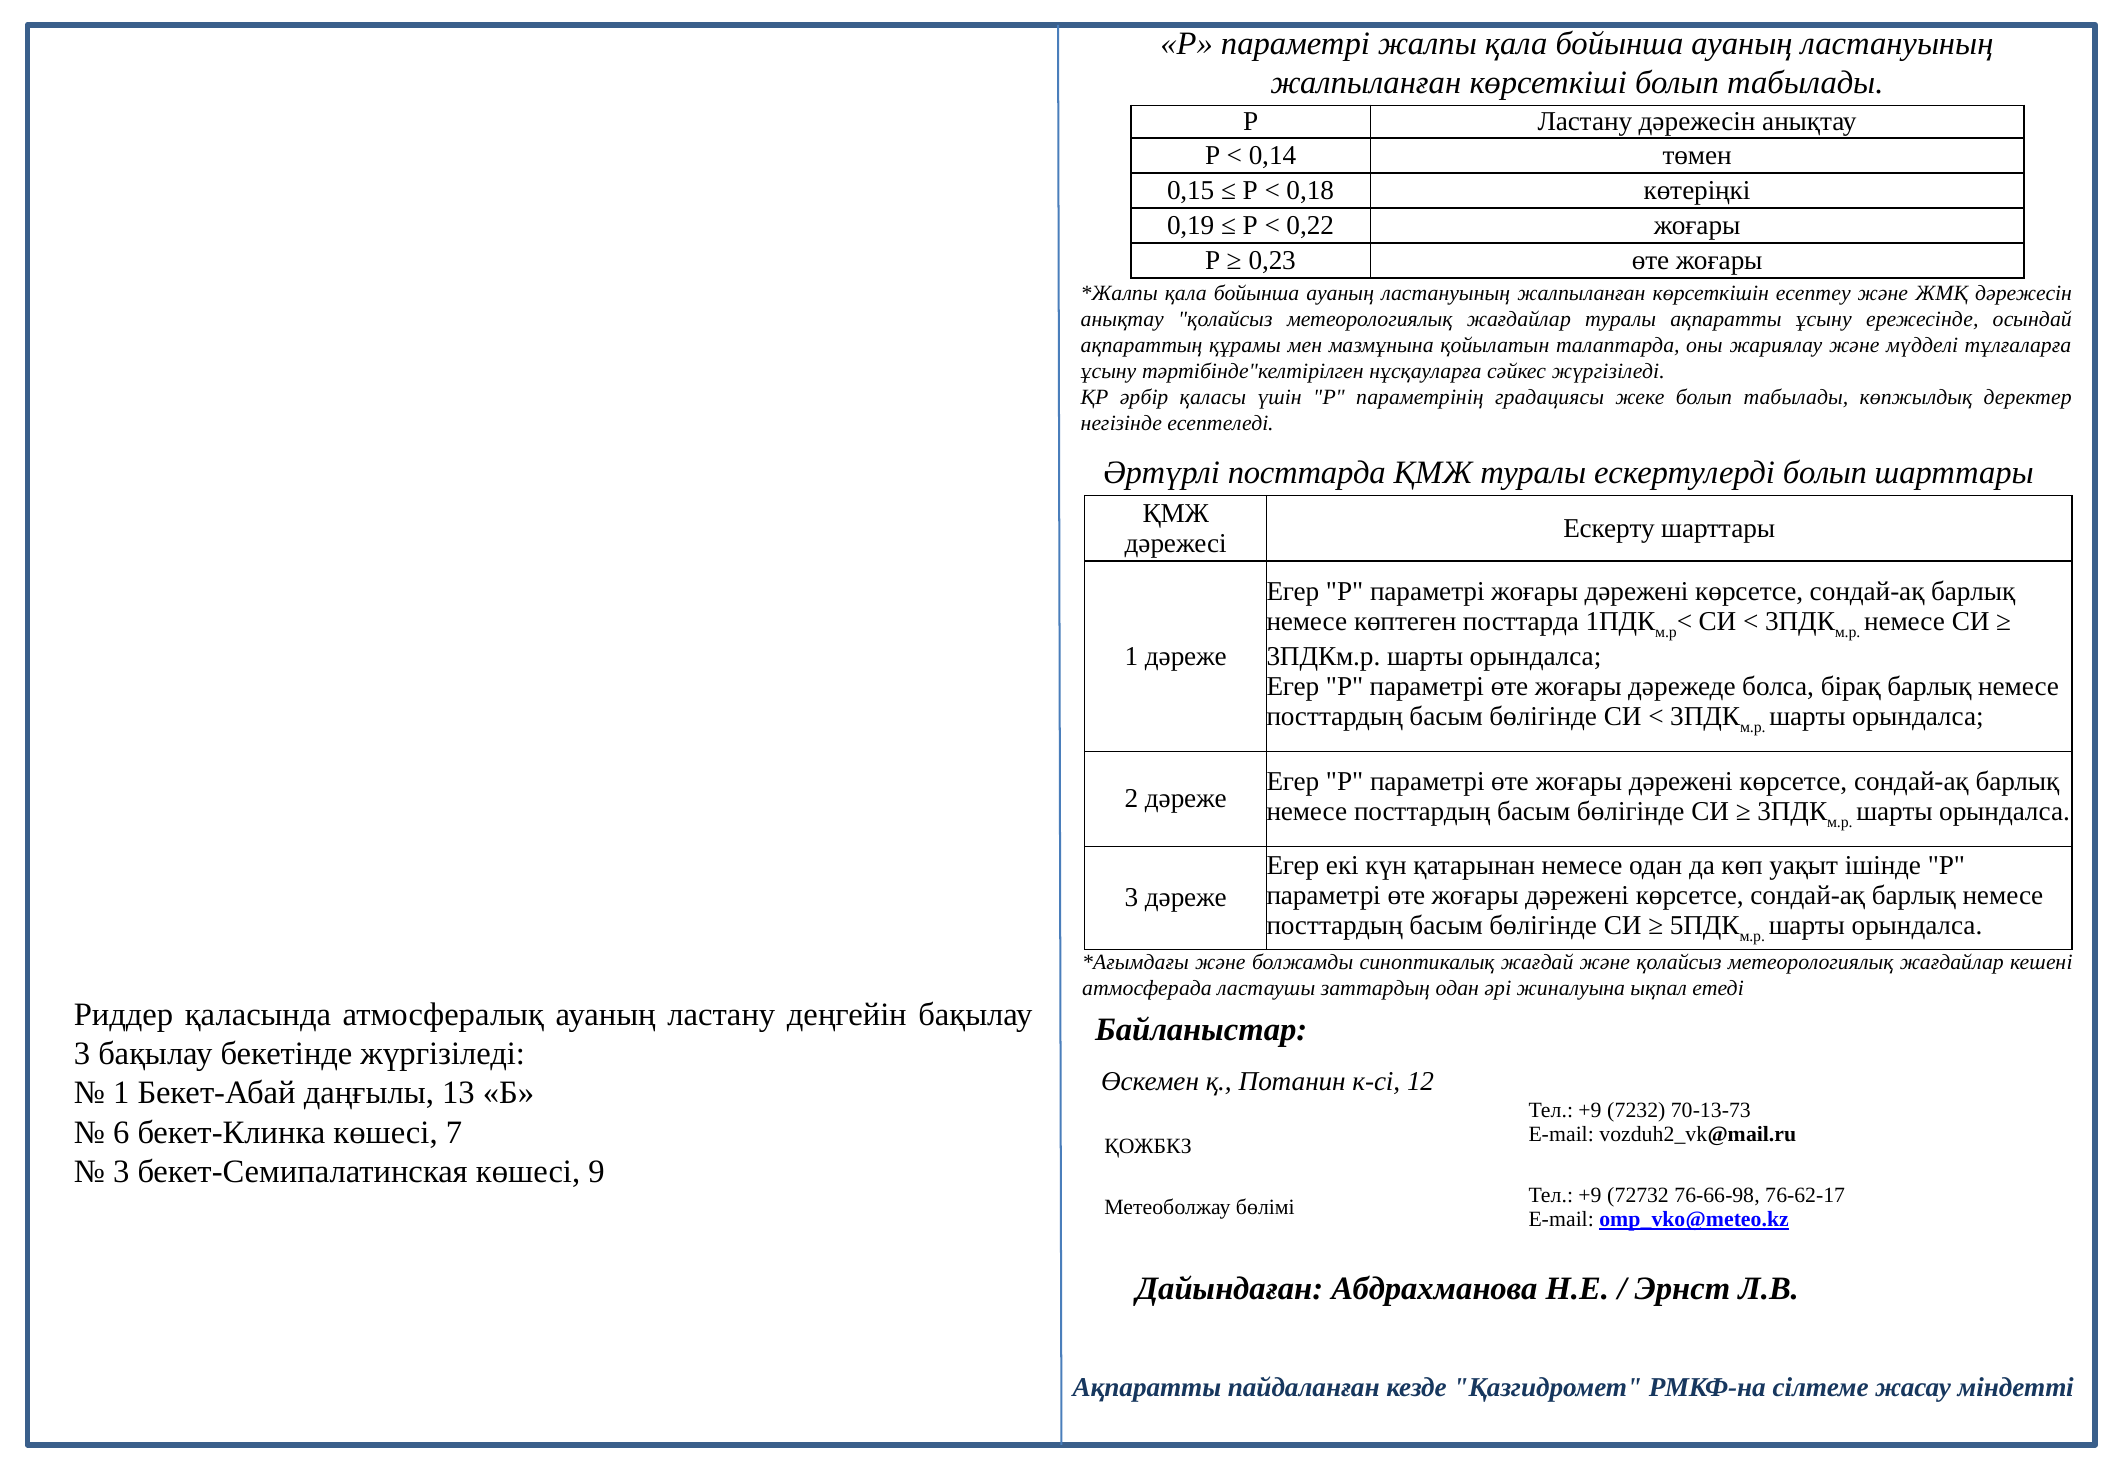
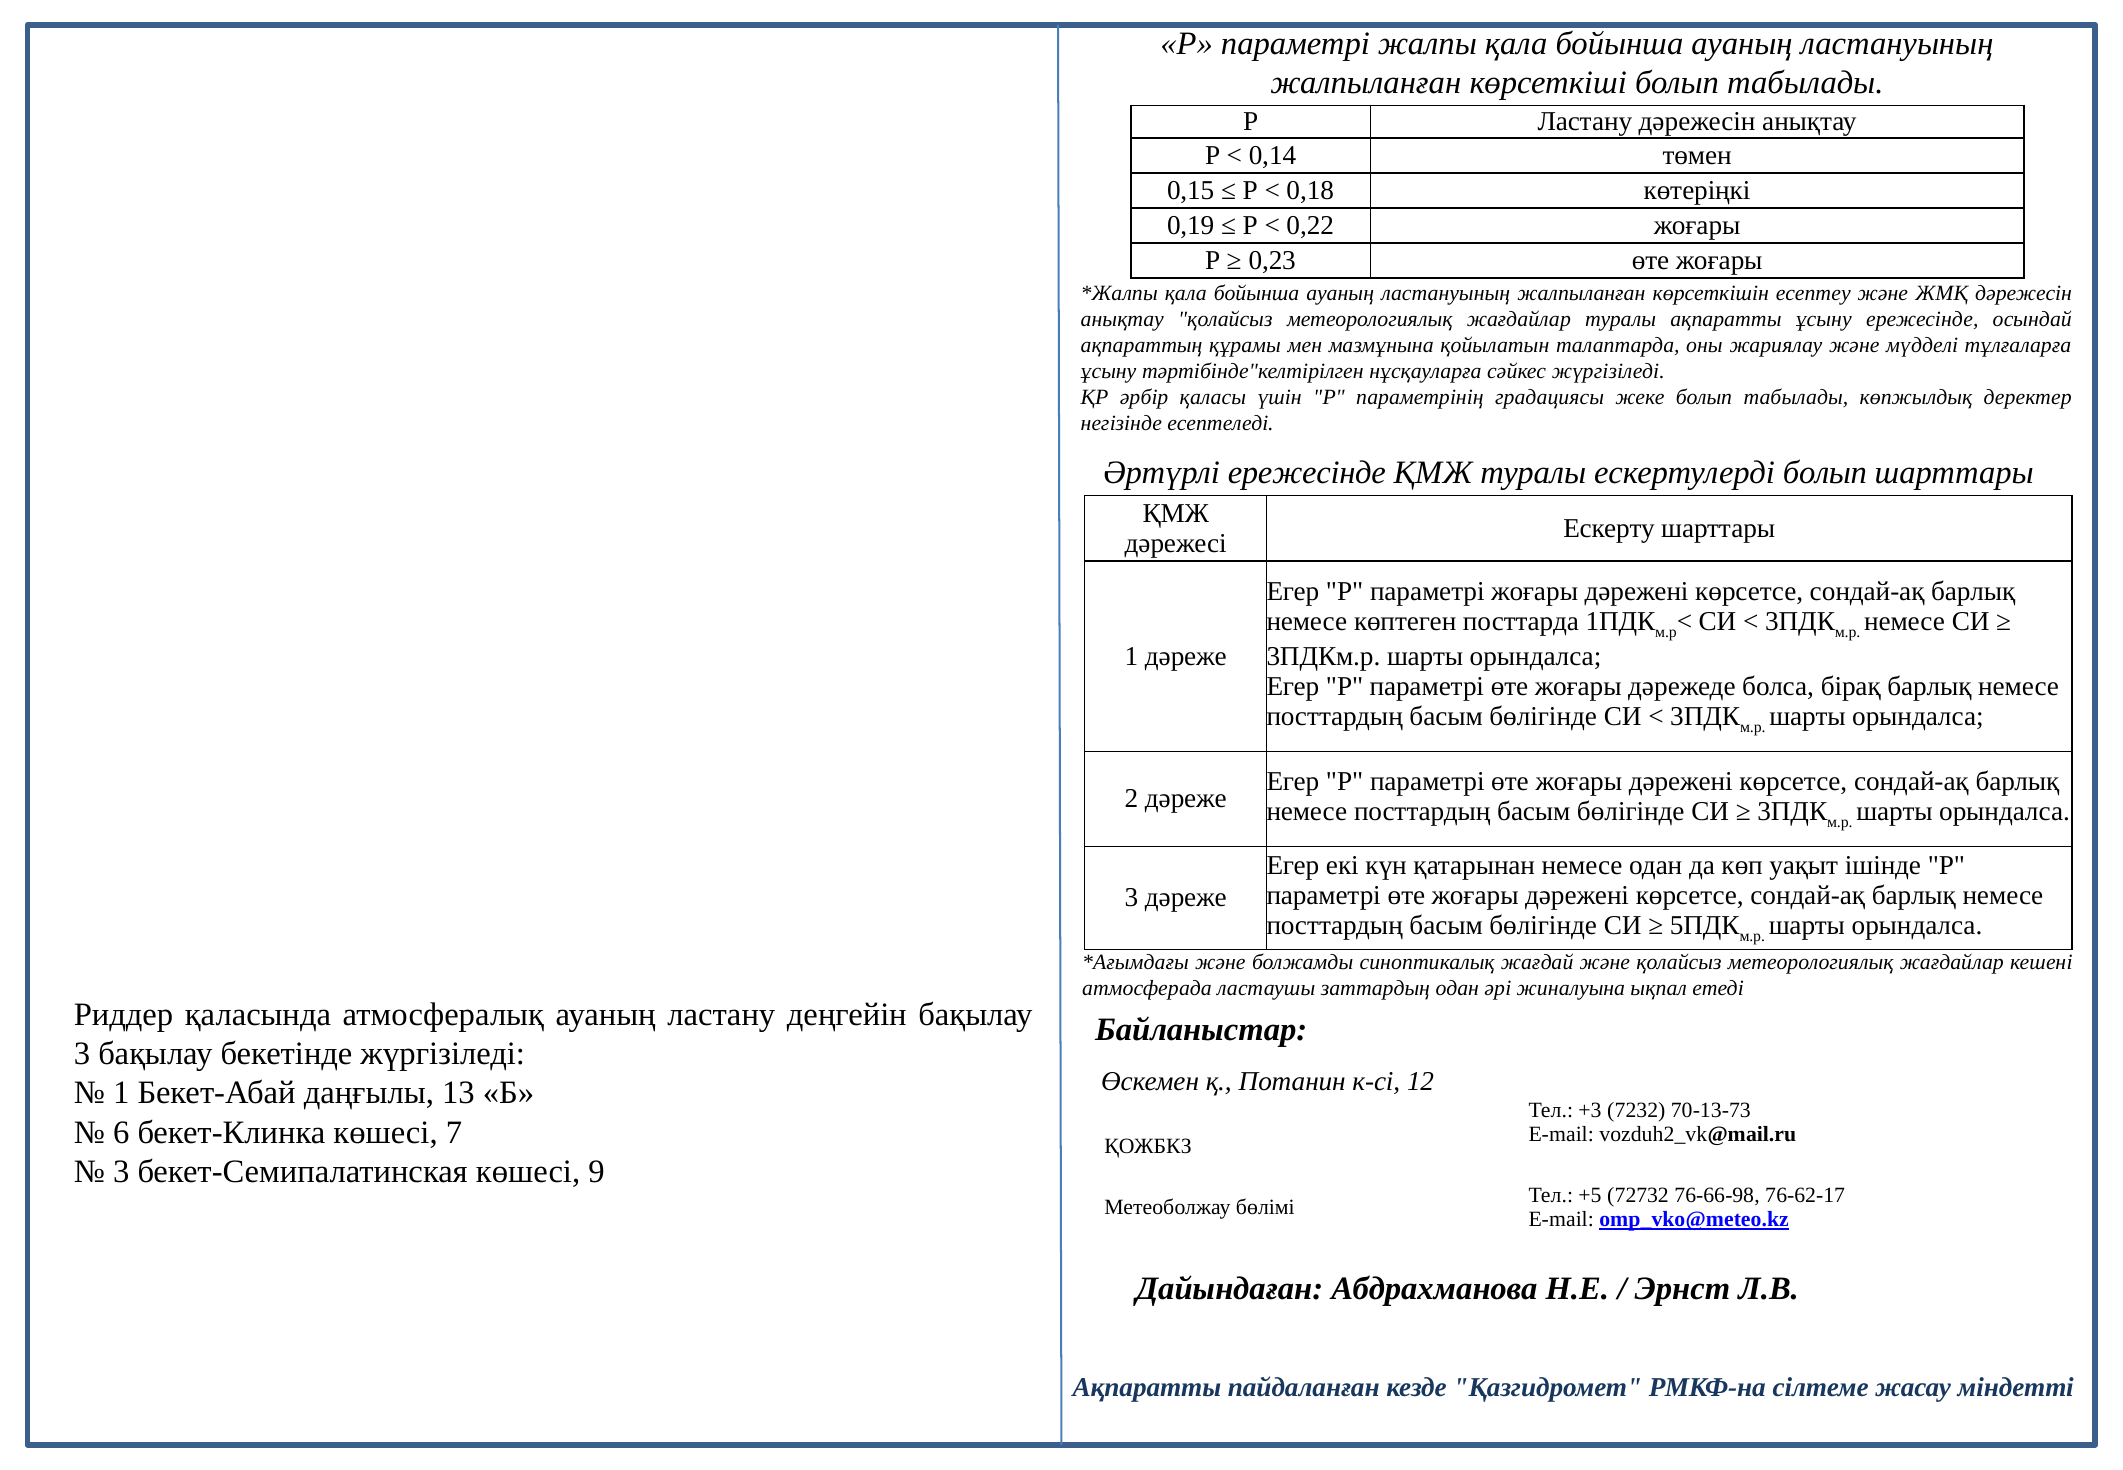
Әртүрлі посттарда: посттарда -> ережесінде
+9 at (1590, 1110): +9 -> +3
+9 at (1590, 1195): +9 -> +5
